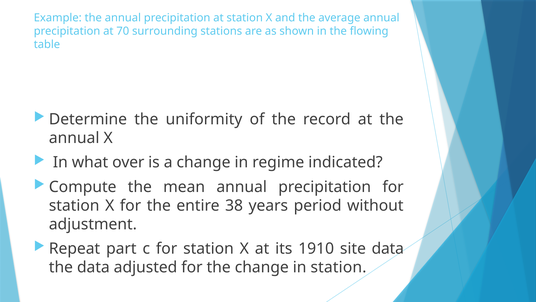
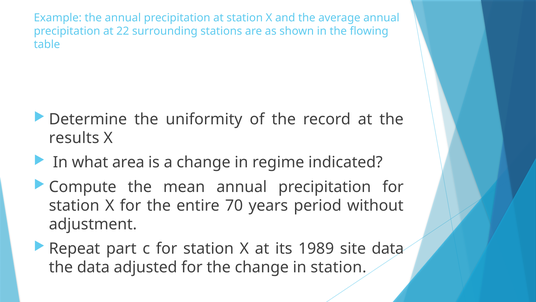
70: 70 -> 22
annual at (74, 138): annual -> results
over: over -> area
38: 38 -> 70
1910: 1910 -> 1989
